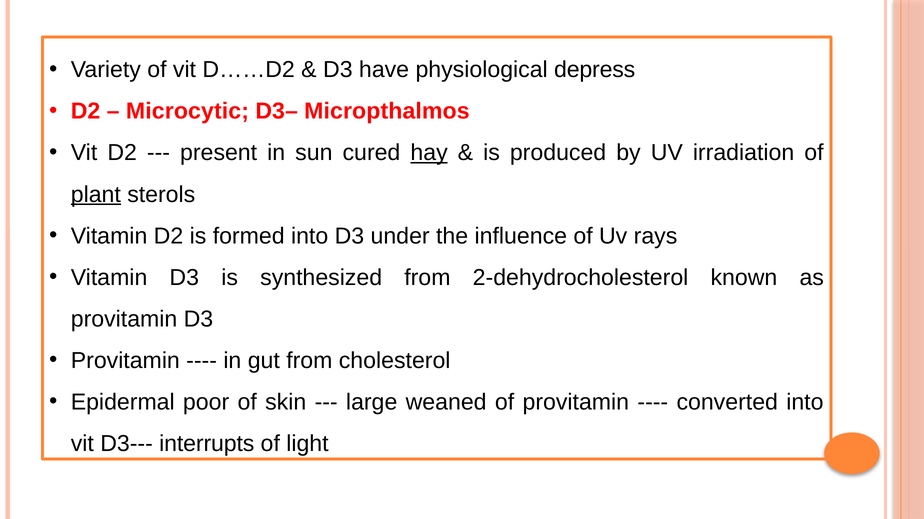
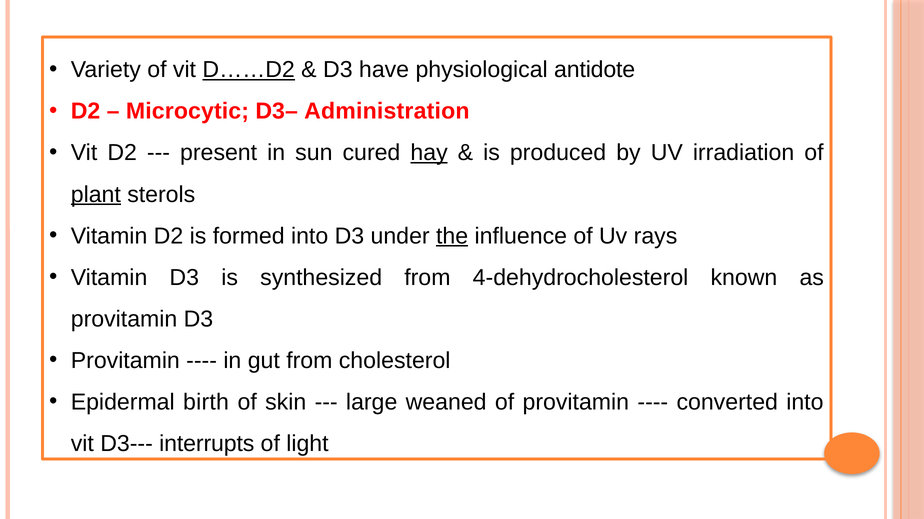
D……D2 underline: none -> present
depress: depress -> antidote
Micropthalmos: Micropthalmos -> Administration
the underline: none -> present
2-dehydrocholesterol: 2-dehydrocholesterol -> 4-dehydrocholesterol
poor: poor -> birth
